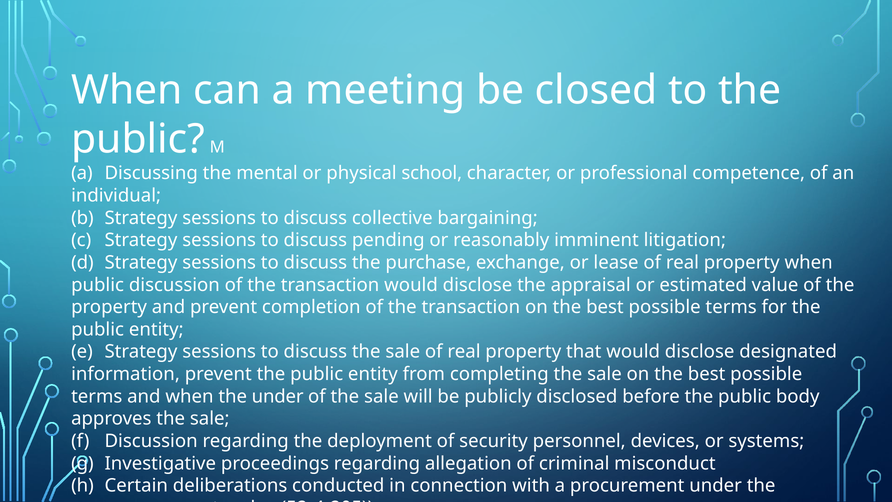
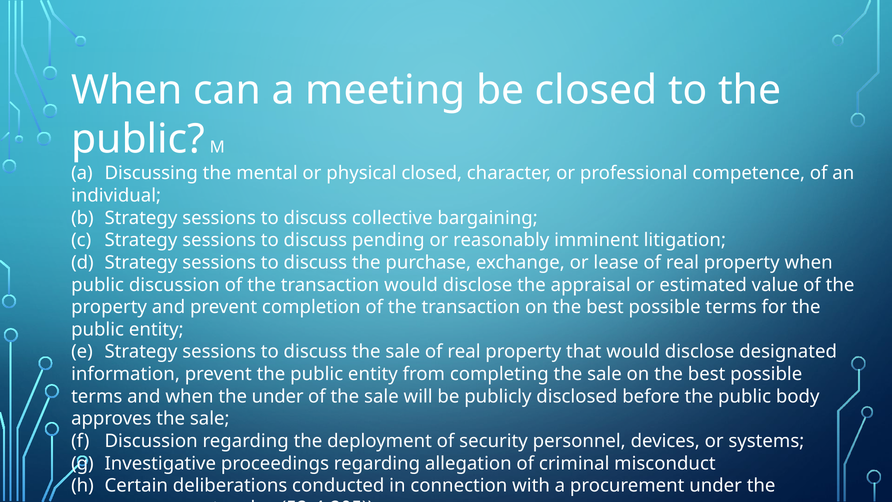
physical school: school -> closed
